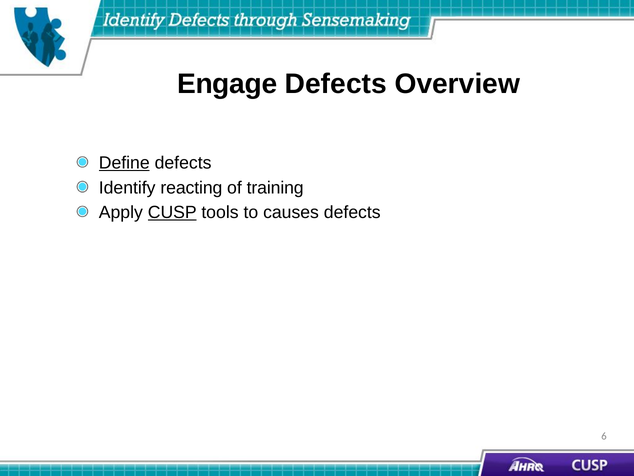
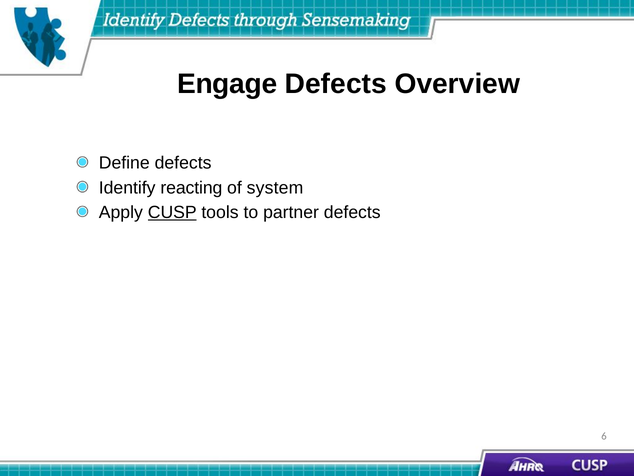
Define underline: present -> none
training: training -> system
causes: causes -> partner
